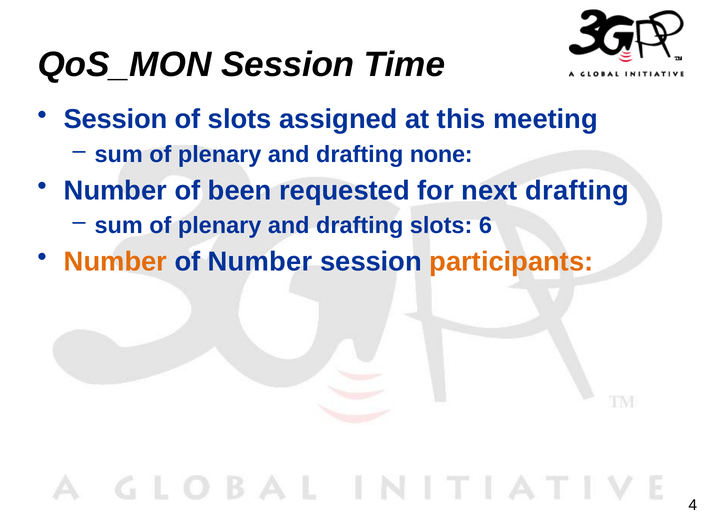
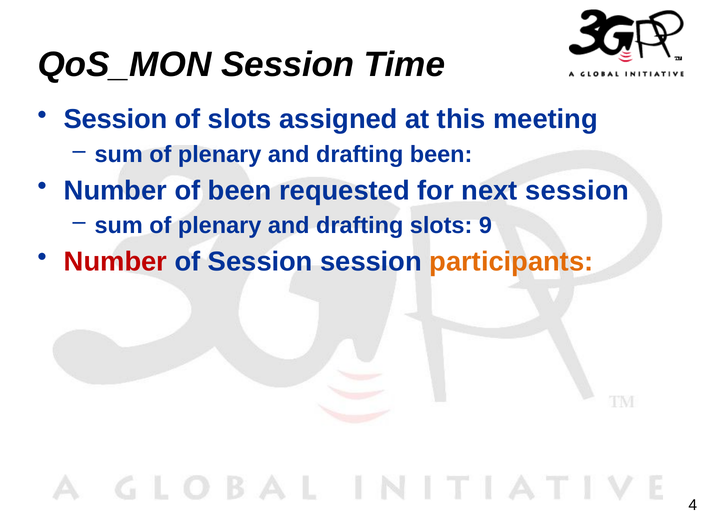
drafting none: none -> been
next drafting: drafting -> session
6: 6 -> 9
Number at (115, 262) colour: orange -> red
of Number: Number -> Session
